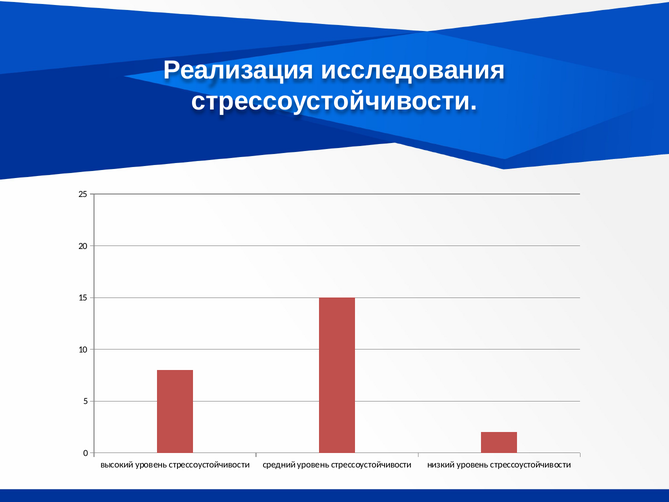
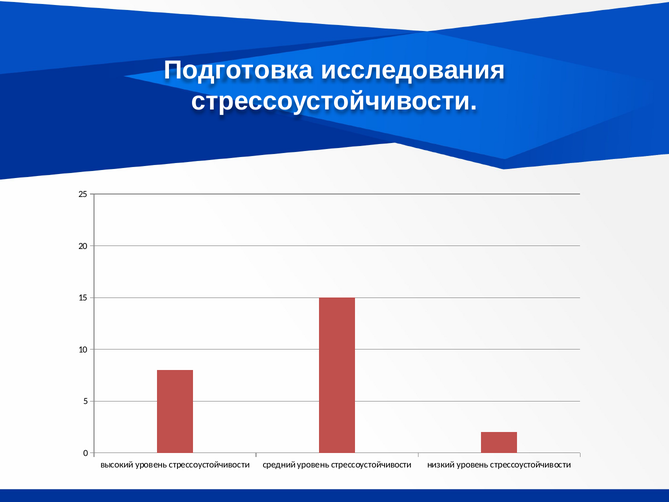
Реализация: Реализация -> Подготовка
